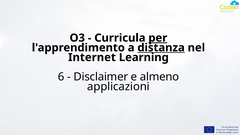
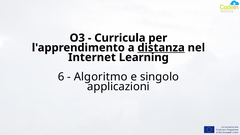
per underline: present -> none
Disclaimer: Disclaimer -> Algoritmo
almeno: almeno -> singolo
